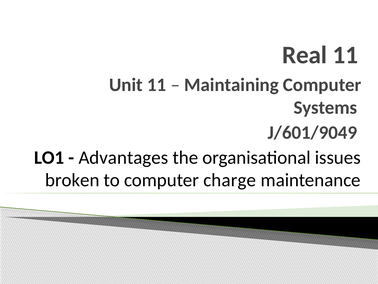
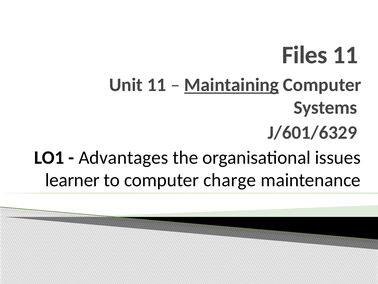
Real: Real -> Files
Maintaining underline: none -> present
J/601/9049: J/601/9049 -> J/601/6329
broken: broken -> learner
